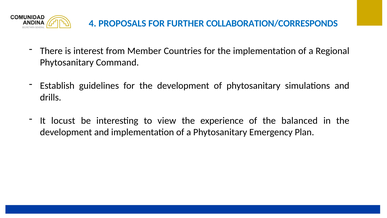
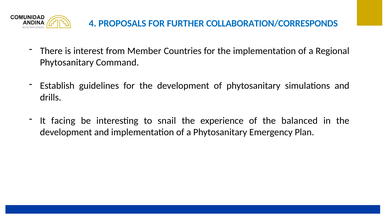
locust: locust -> facing
view: view -> snail
